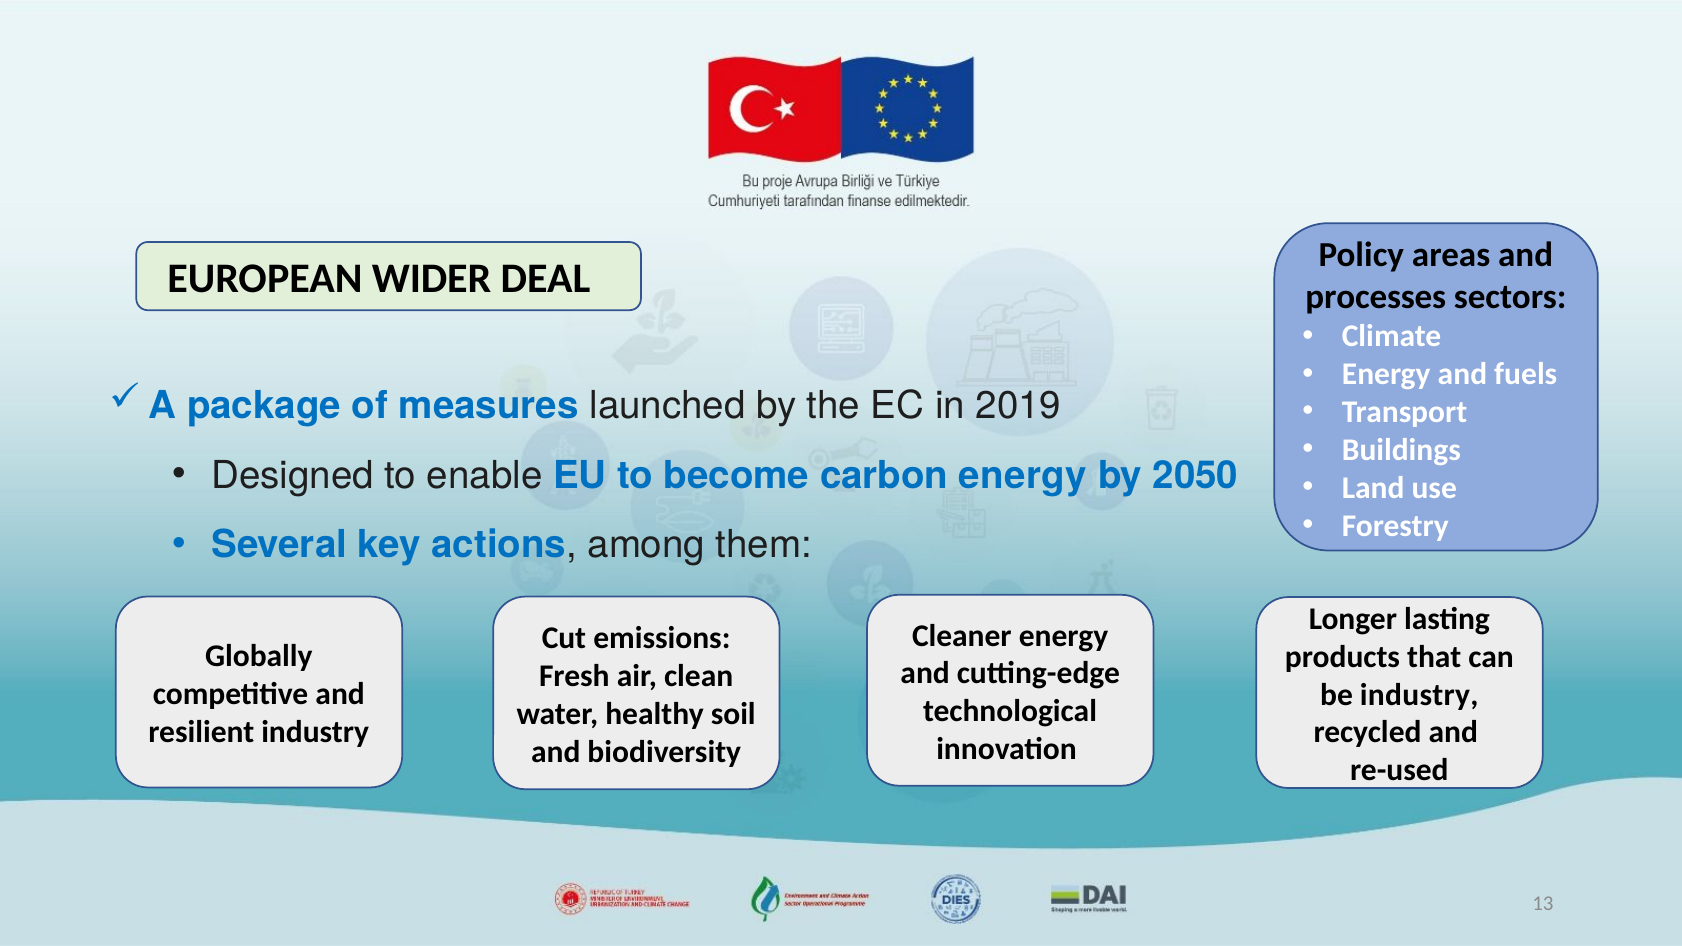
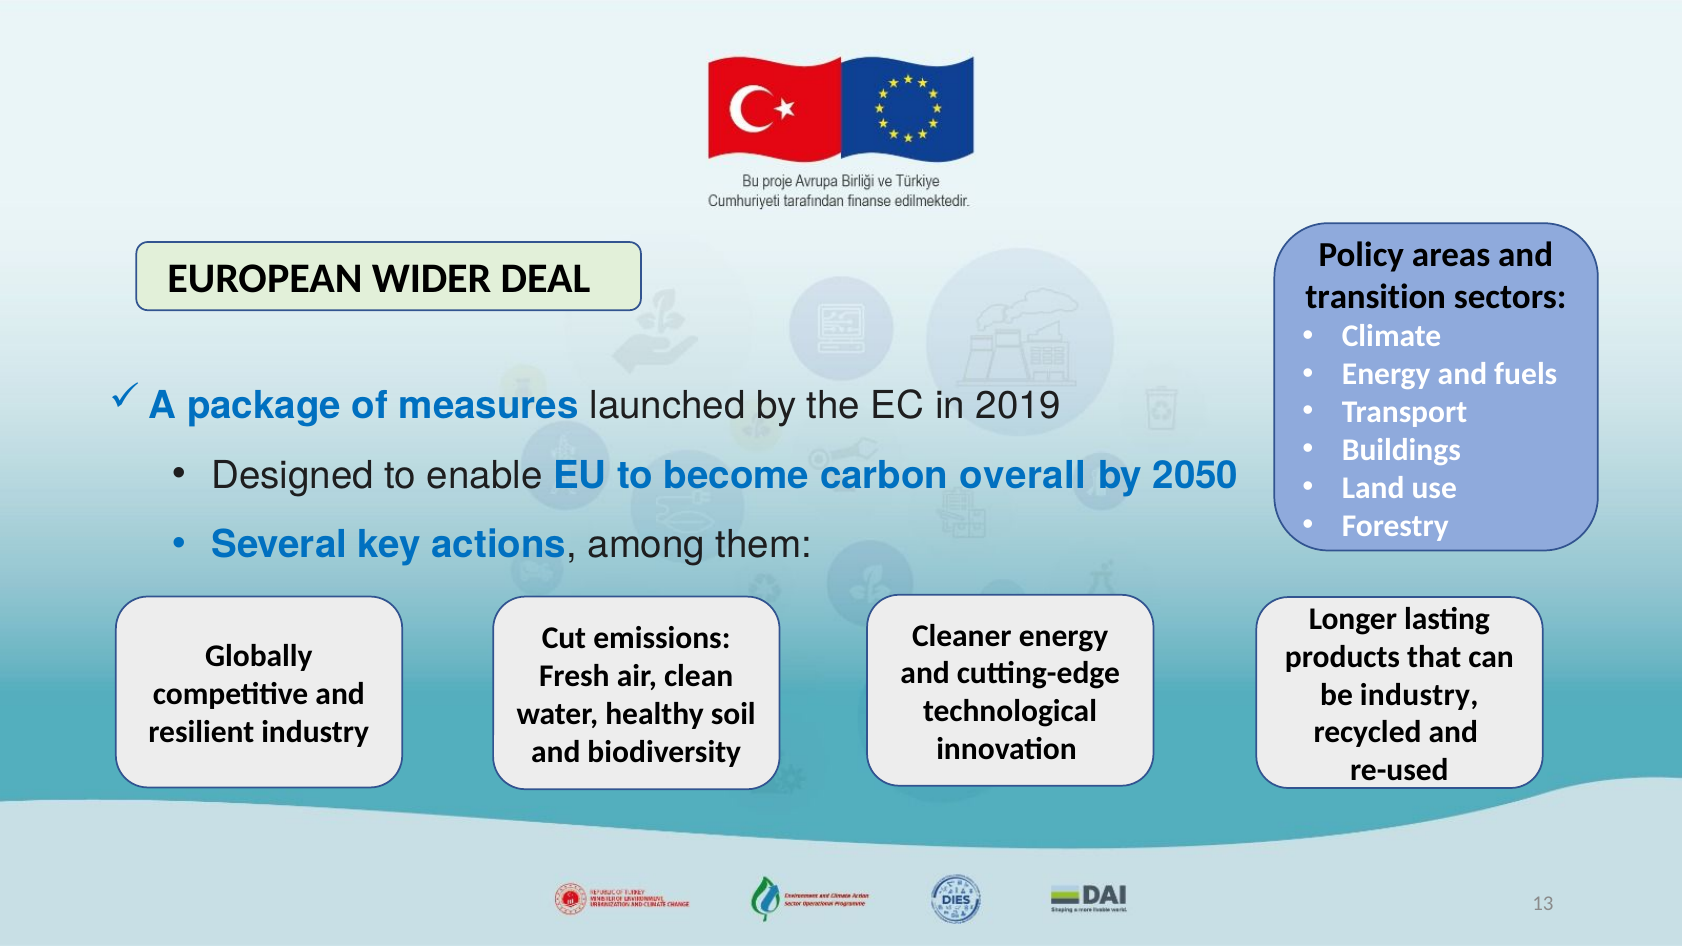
processes: processes -> transition
carbon energy: energy -> overall
